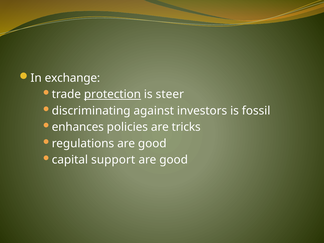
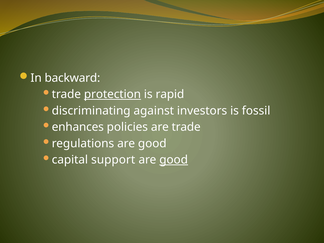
exchange: exchange -> backward
steer: steer -> rapid
are tricks: tricks -> trade
good at (174, 160) underline: none -> present
